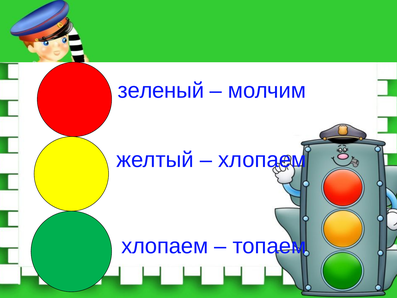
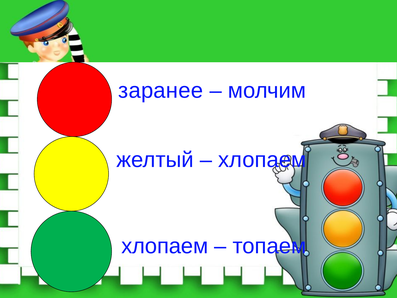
зеленый: зеленый -> заранее
